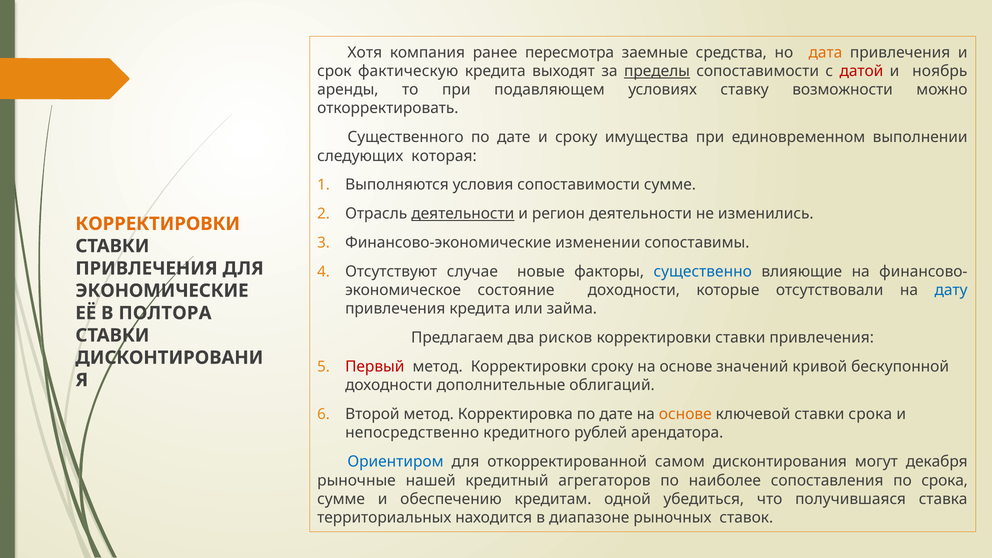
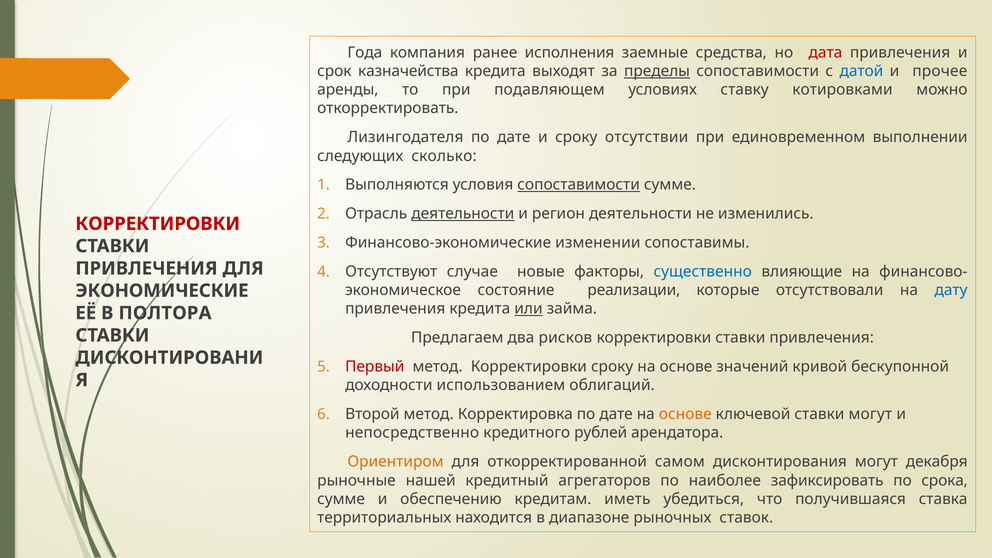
Хотя: Хотя -> Года
пересмотра: пересмотра -> исполнения
дата colour: orange -> red
фактическую: фактическую -> казначейства
датой colour: red -> blue
ноябрь: ноябрь -> прочее
возможности: возможности -> котировками
Существенного: Существенного -> Лизингодателя
имущества: имущества -> отсутствии
которая: которая -> сколько
сопоставимости at (579, 185) underline: none -> present
КОРРЕКТИРОВКИ at (158, 224) colour: orange -> red
состояние доходности: доходности -> реализации
или underline: none -> present
дополнительные: дополнительные -> использованием
ставки срока: срока -> могут
Ориентиром colour: blue -> orange
сопоставления: сопоставления -> зафиксировать
одной: одной -> иметь
